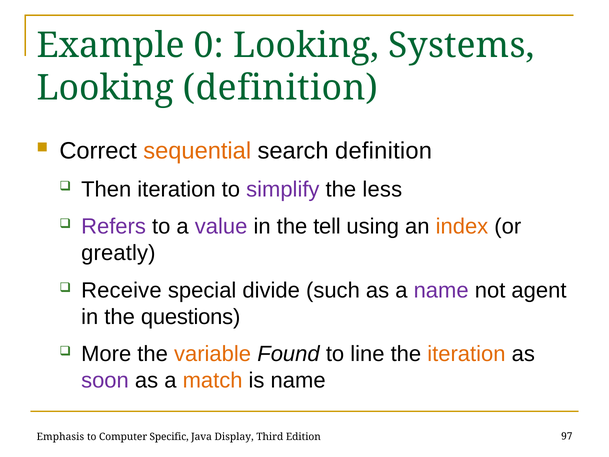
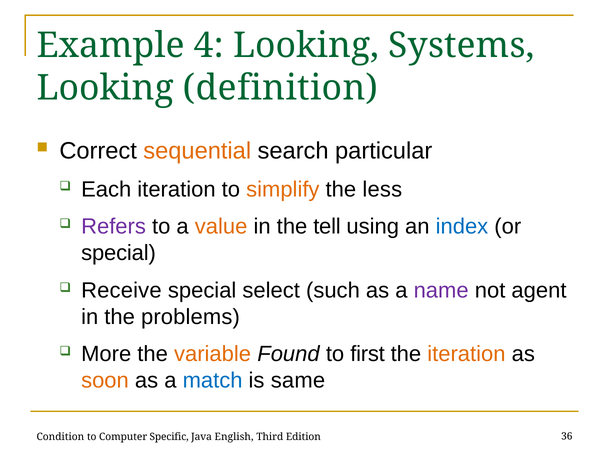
0: 0 -> 4
search definition: definition -> particular
Then: Then -> Each
simplify colour: purple -> orange
value colour: purple -> orange
index colour: orange -> blue
greatly at (118, 253): greatly -> special
divide: divide -> select
questions: questions -> problems
line: line -> first
soon colour: purple -> orange
match colour: orange -> blue
is name: name -> same
Emphasis: Emphasis -> Condition
Display: Display -> English
97: 97 -> 36
